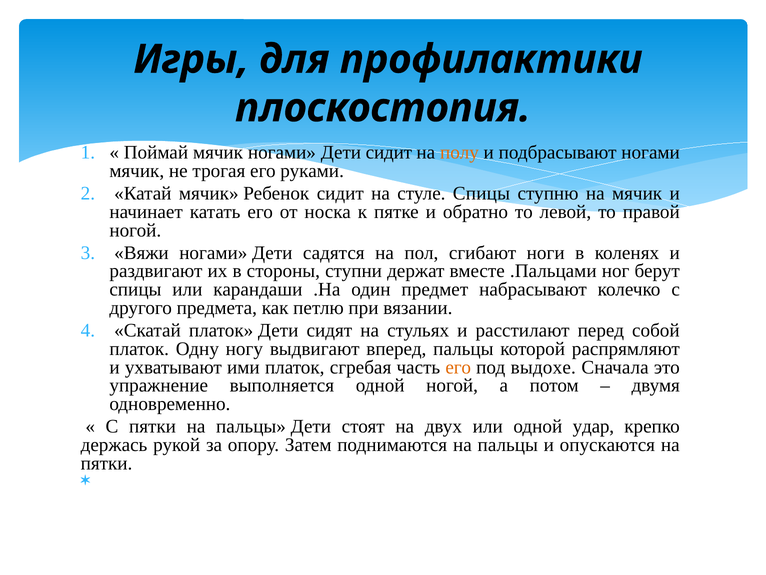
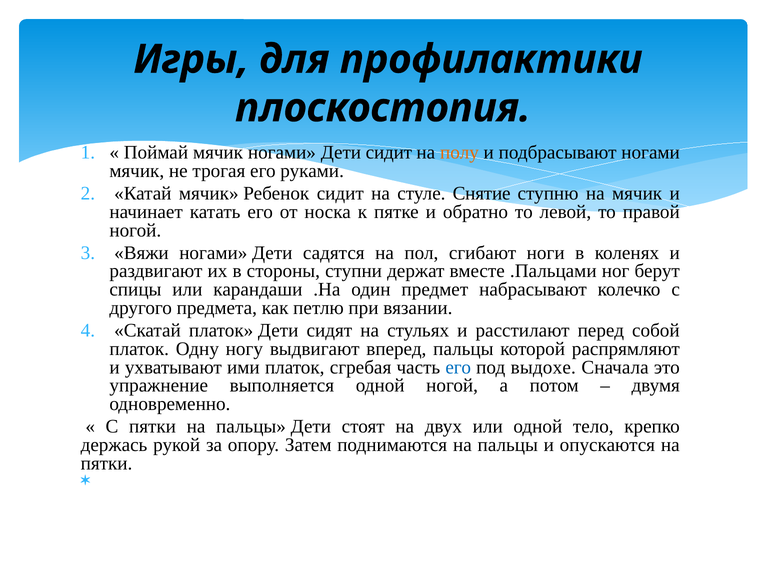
стуле Спицы: Спицы -> Снятие
его at (458, 367) colour: orange -> blue
удар: удар -> тело
